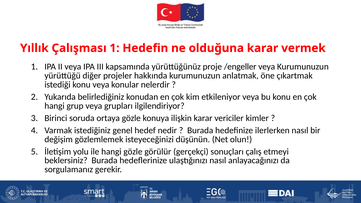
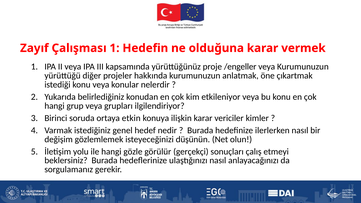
Yıllık: Yıllık -> Zayıf
ortaya gözle: gözle -> etkin
